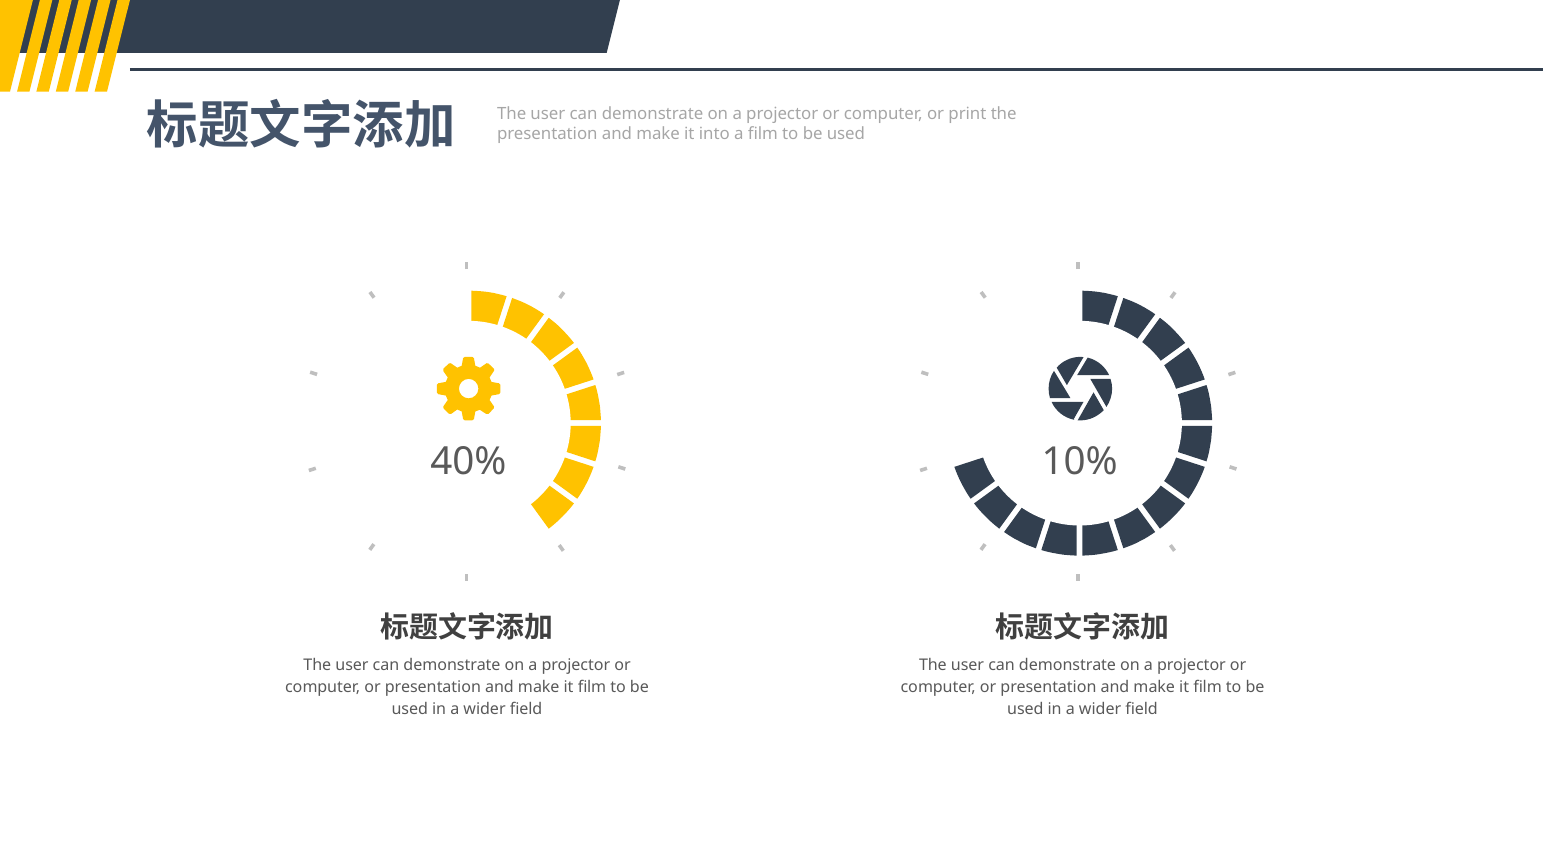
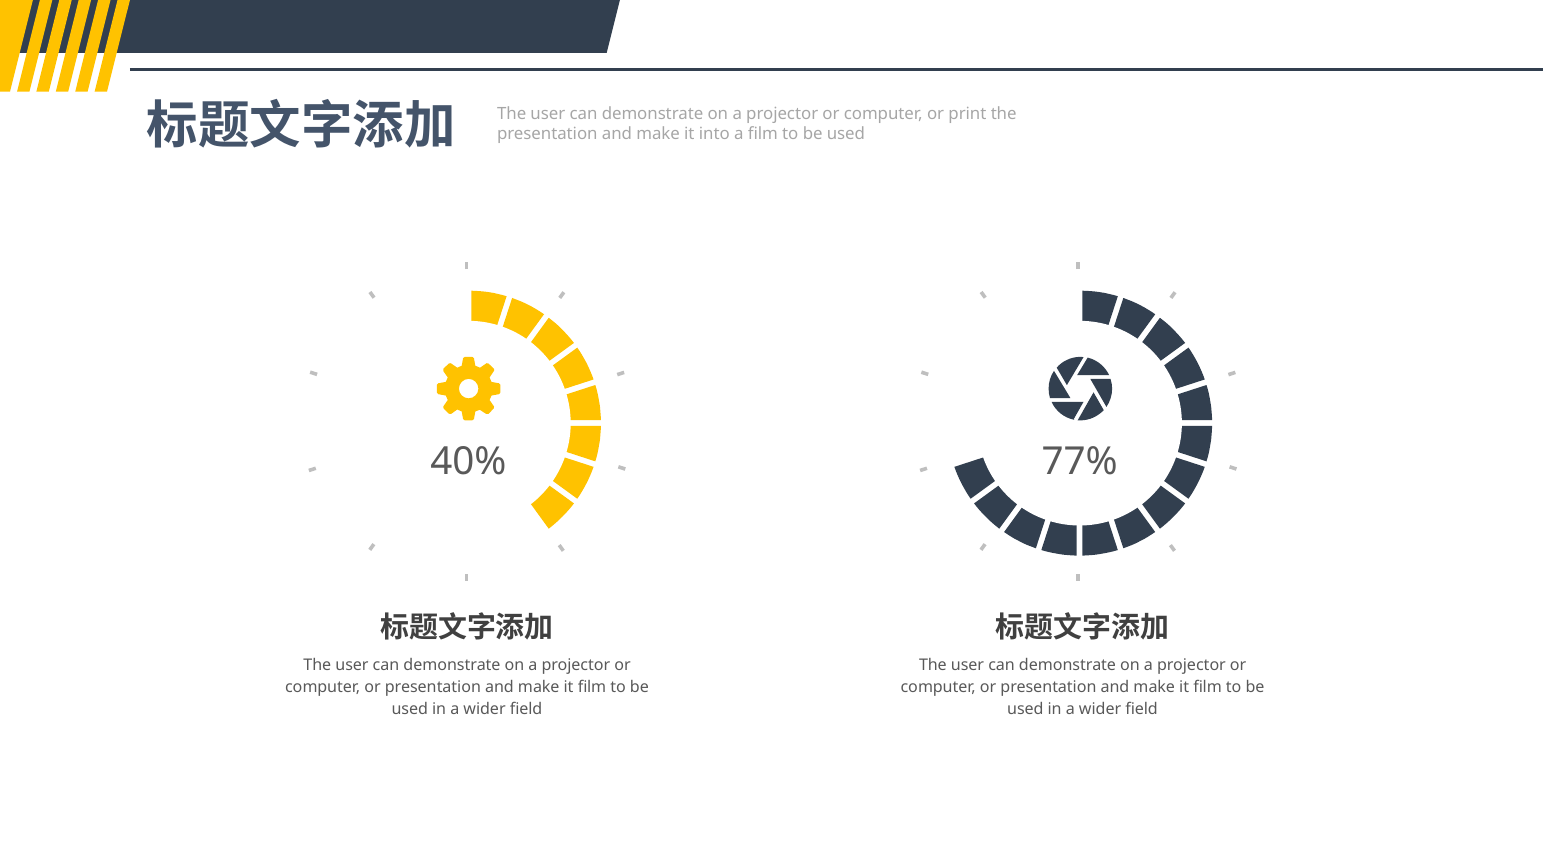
10%: 10% -> 77%
